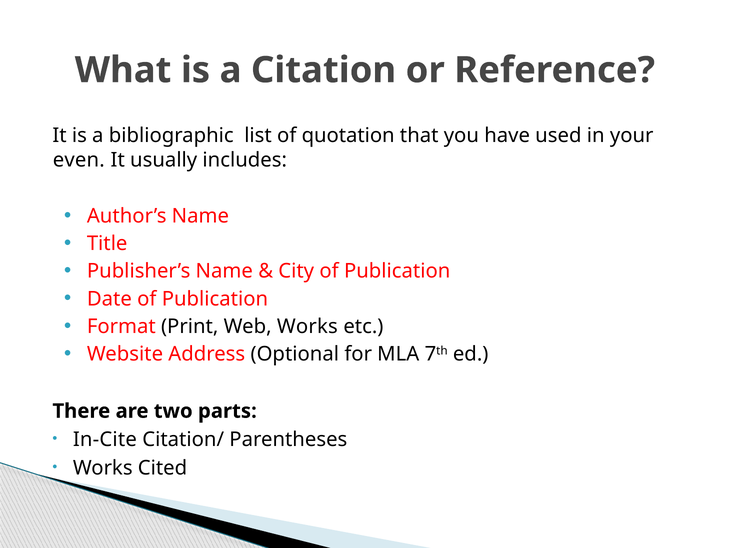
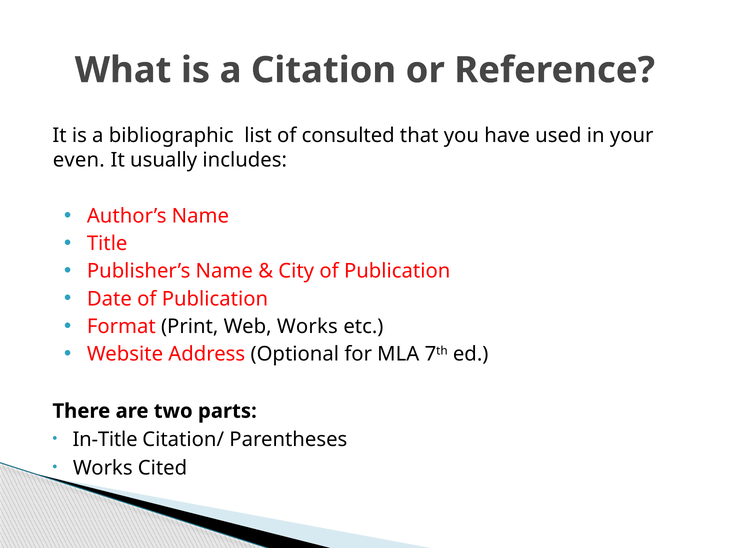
quotation: quotation -> consulted
In-Cite: In-Cite -> In-Title
